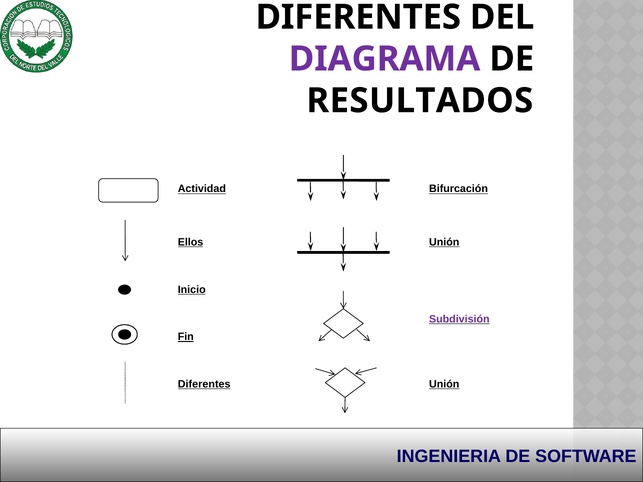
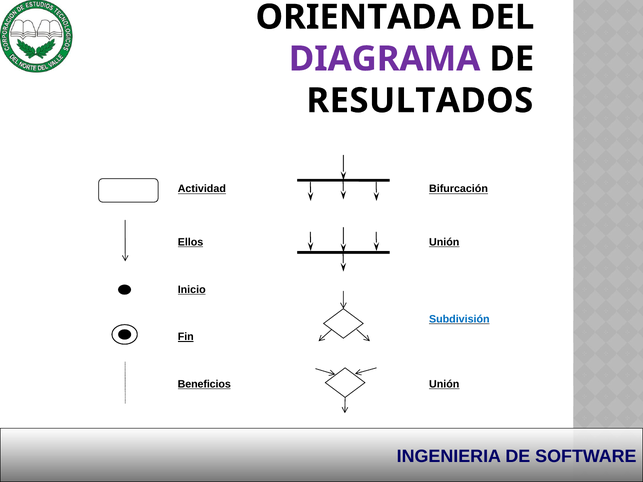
DIFERENTES at (358, 17): DIFERENTES -> ORIENTADA
Subdivisión colour: purple -> blue
Diferentes at (204, 384): Diferentes -> Beneficios
